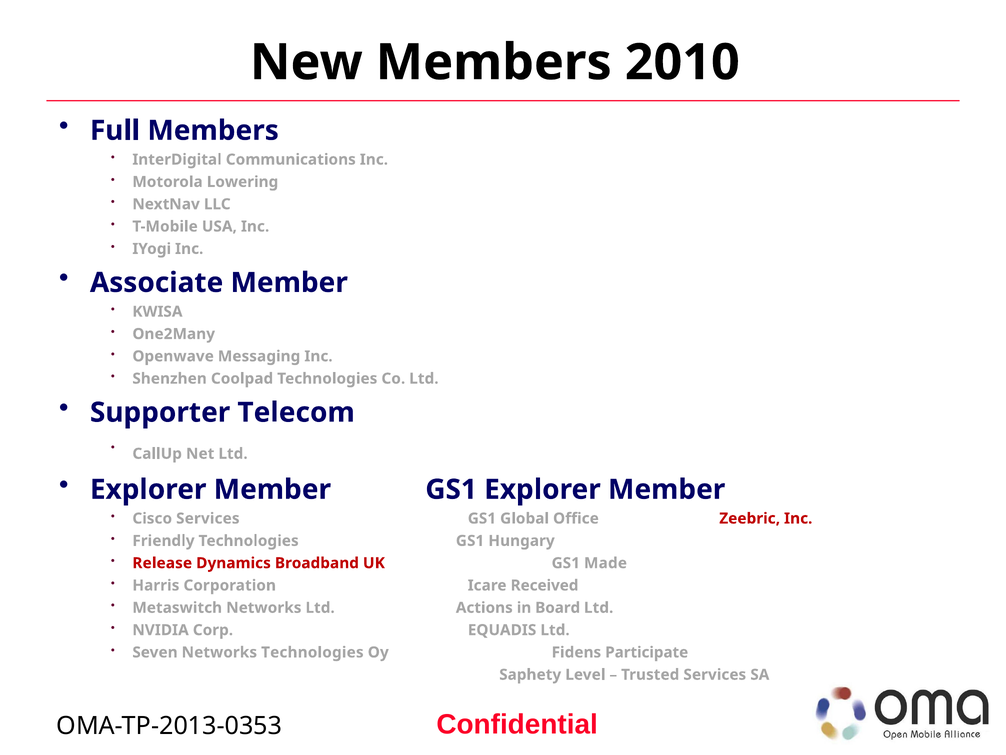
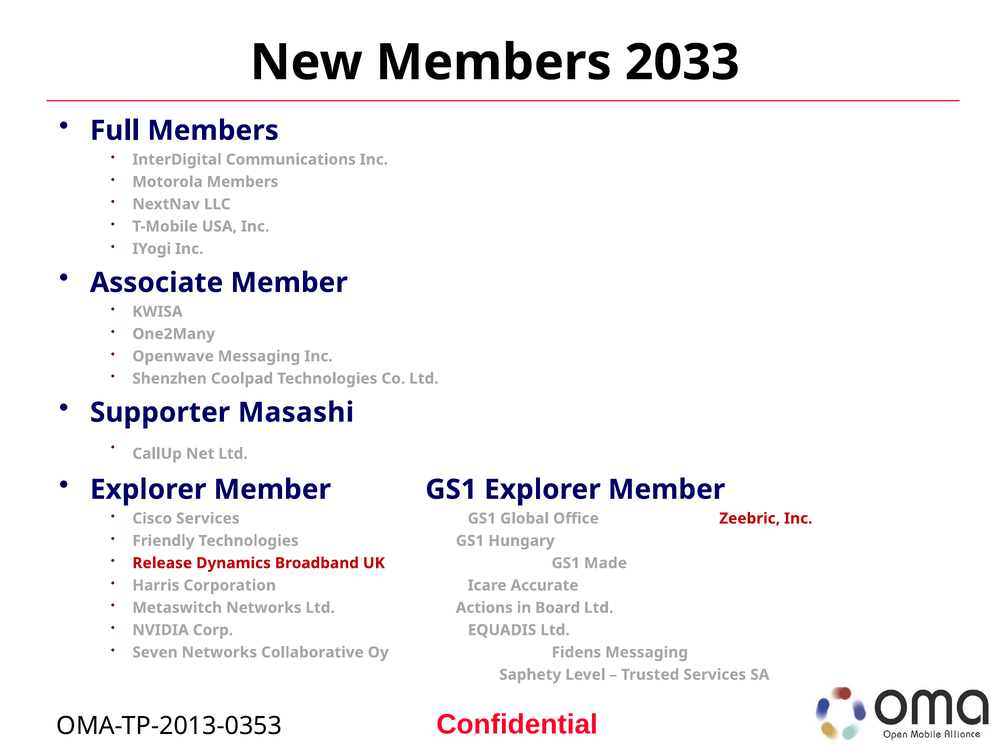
2010: 2010 -> 2033
Motorola Lowering: Lowering -> Members
Telecom: Telecom -> Masashi
Received: Received -> Accurate
Networks Technologies: Technologies -> Collaborative
Fidens Participate: Participate -> Messaging
